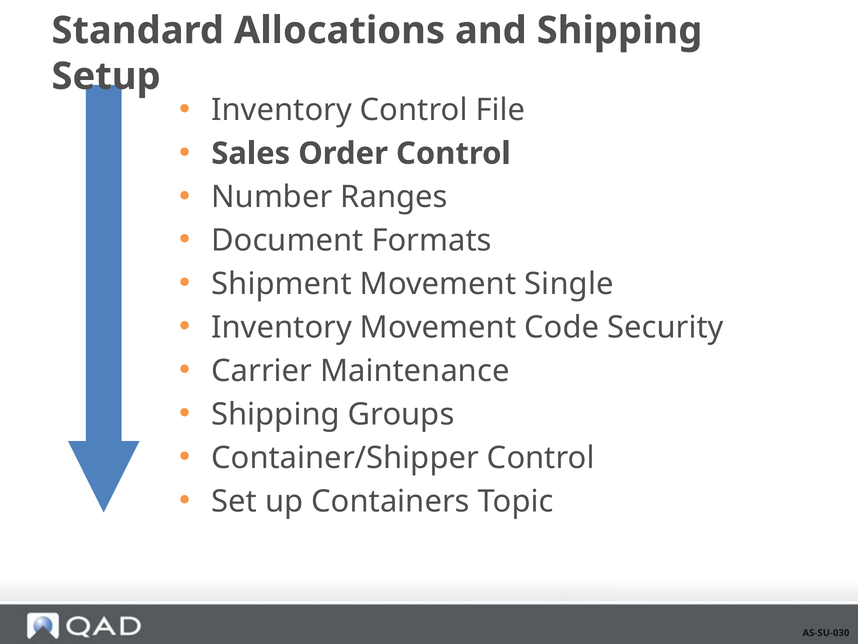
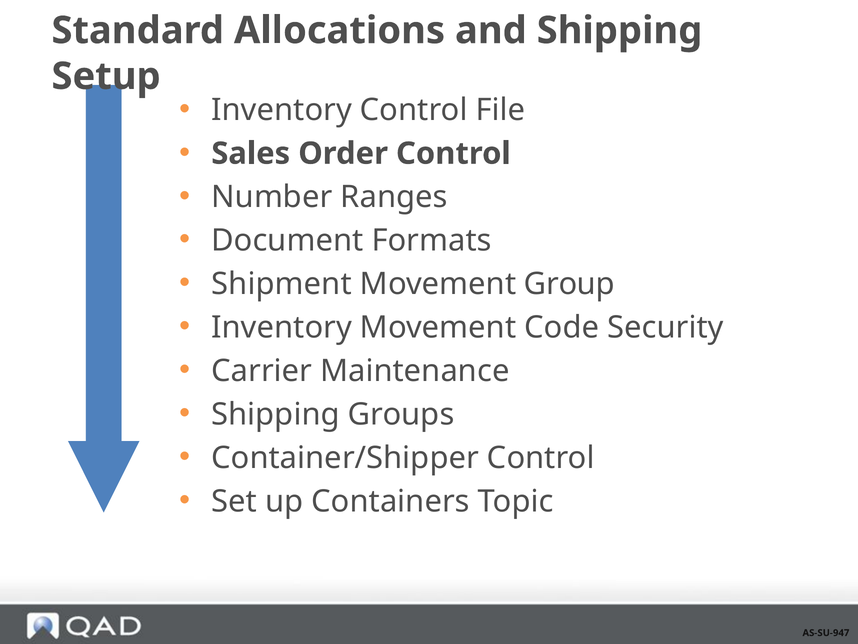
Single: Single -> Group
AS-SU-030: AS-SU-030 -> AS-SU-947
